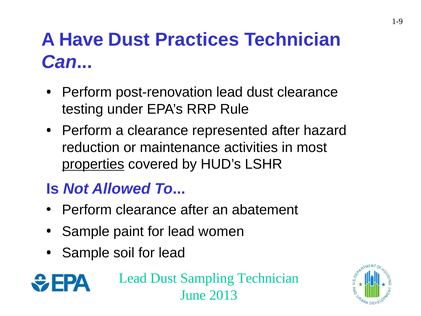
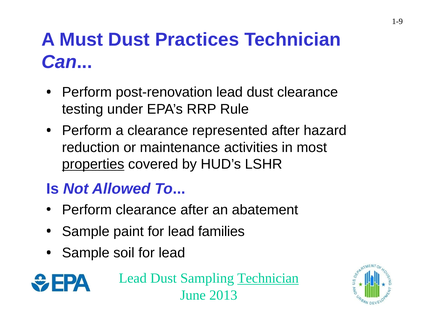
Have: Have -> Must
women: women -> families
Technician at (268, 278) underline: none -> present
